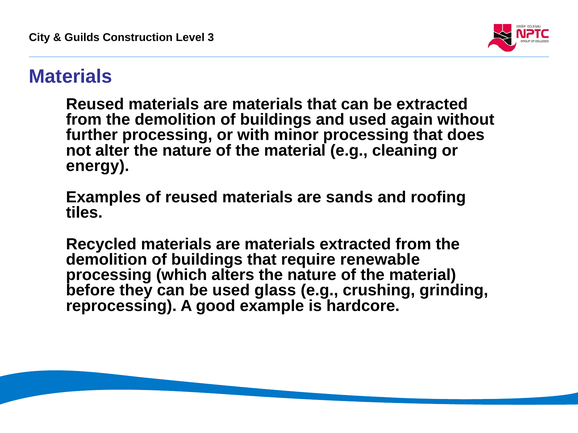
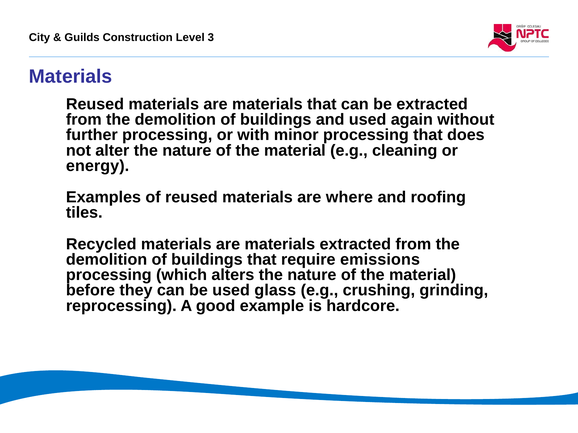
sands: sands -> where
renewable: renewable -> emissions
